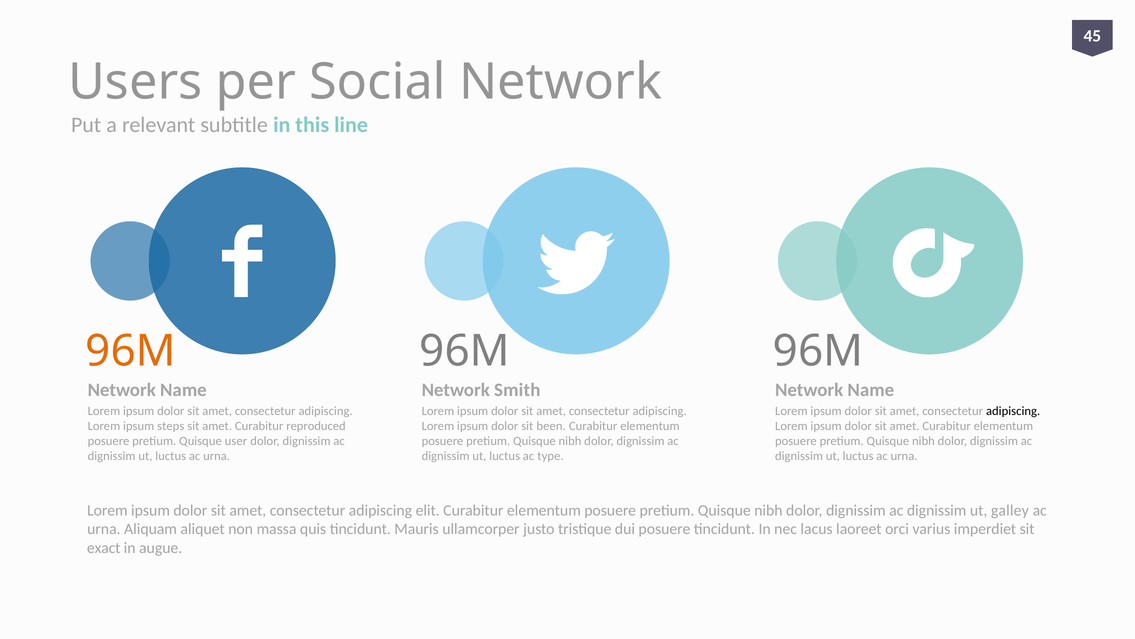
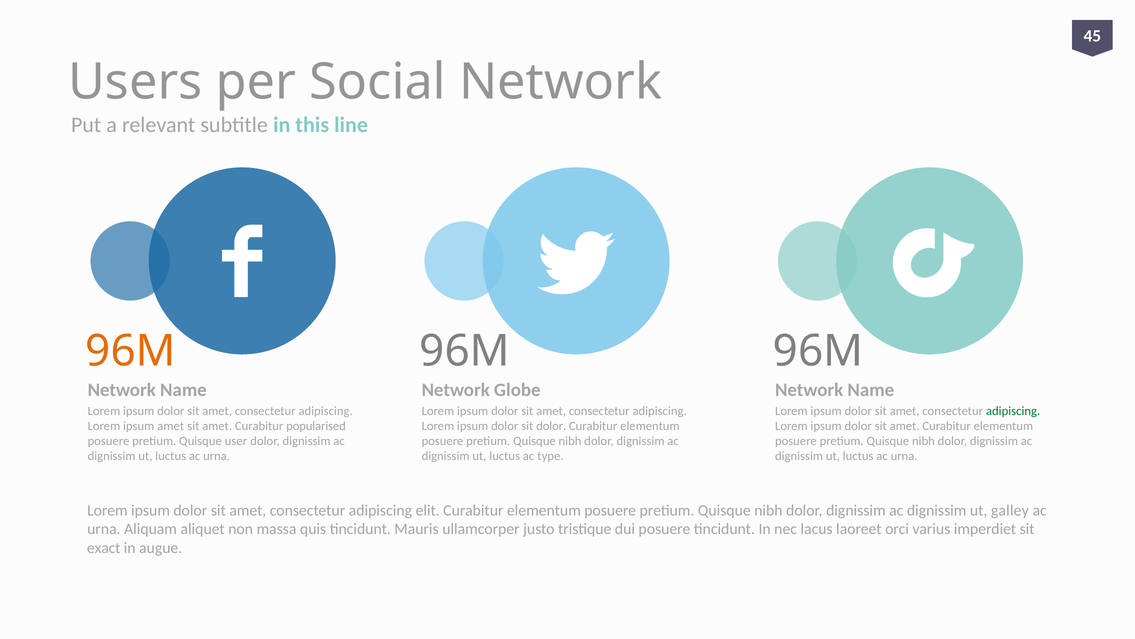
Smith: Smith -> Globe
adipiscing at (1013, 411) colour: black -> green
ipsum steps: steps -> amet
reproduced: reproduced -> popularised
sit been: been -> dolor
